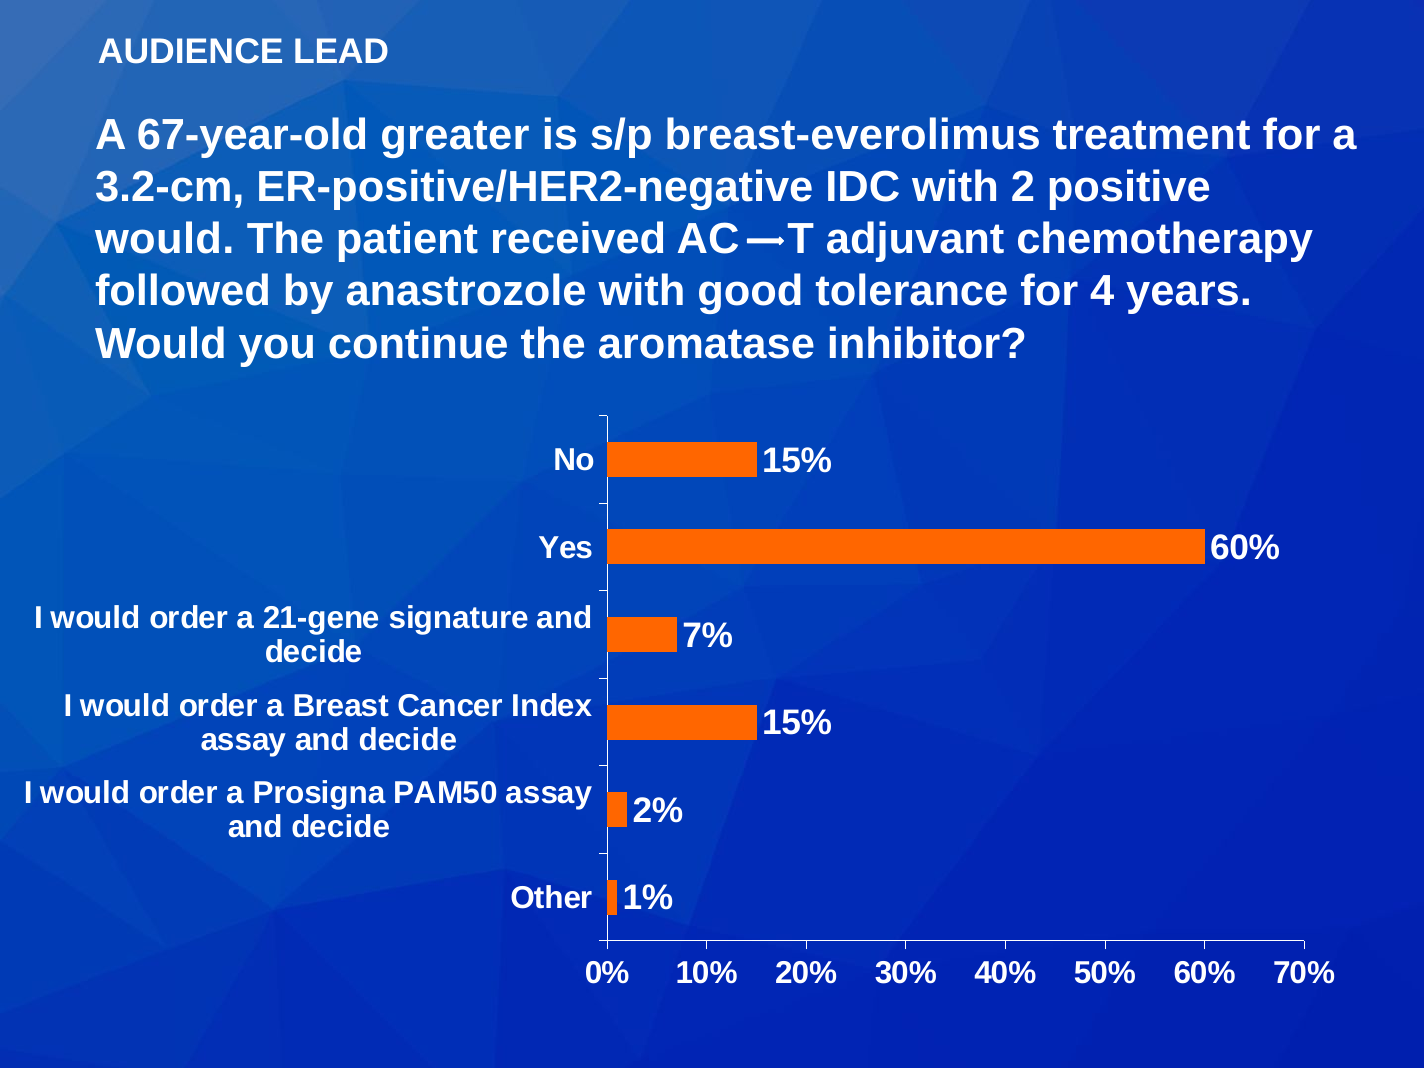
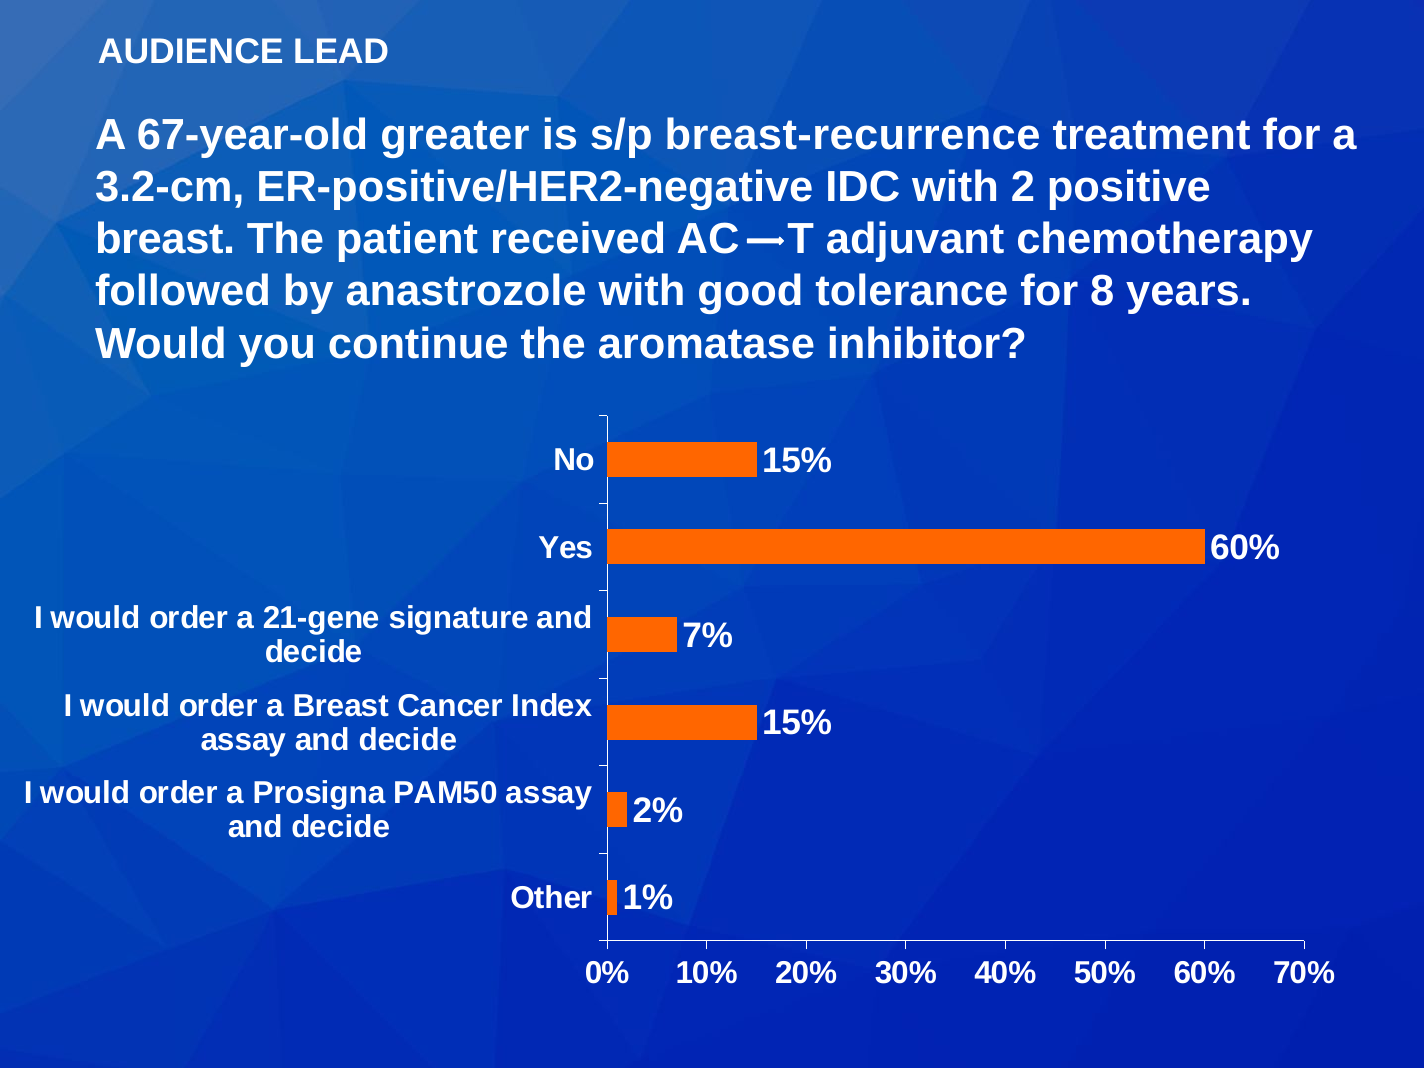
breast-everolimus: breast-everolimus -> breast-recurrence
would at (165, 239): would -> breast
4: 4 -> 8
